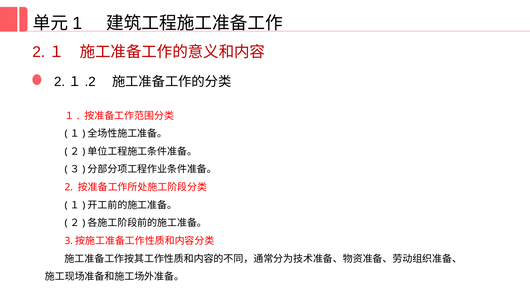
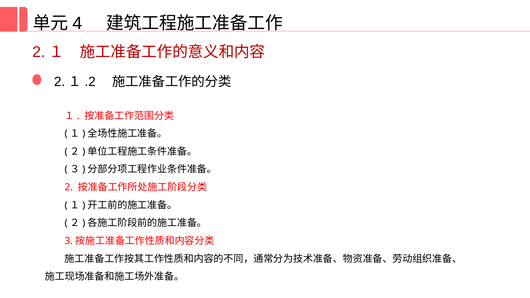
1: 1 -> 4
